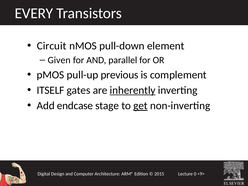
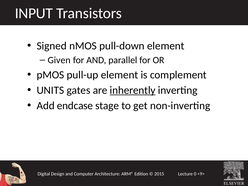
EVERY: EVERY -> INPUT
Circuit: Circuit -> Signed
pull-up previous: previous -> element
ITSELF: ITSELF -> UNITS
get underline: present -> none
